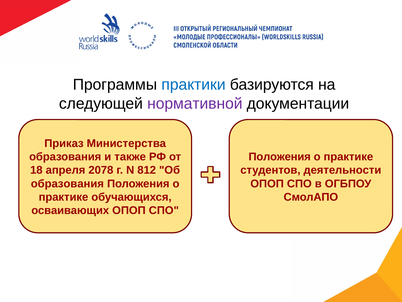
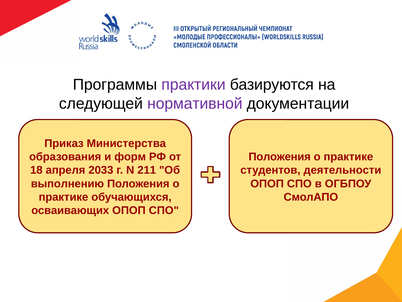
практики colour: blue -> purple
также: также -> форм
2078: 2078 -> 2033
812: 812 -> 211
образования at (67, 183): образования -> выполнению
